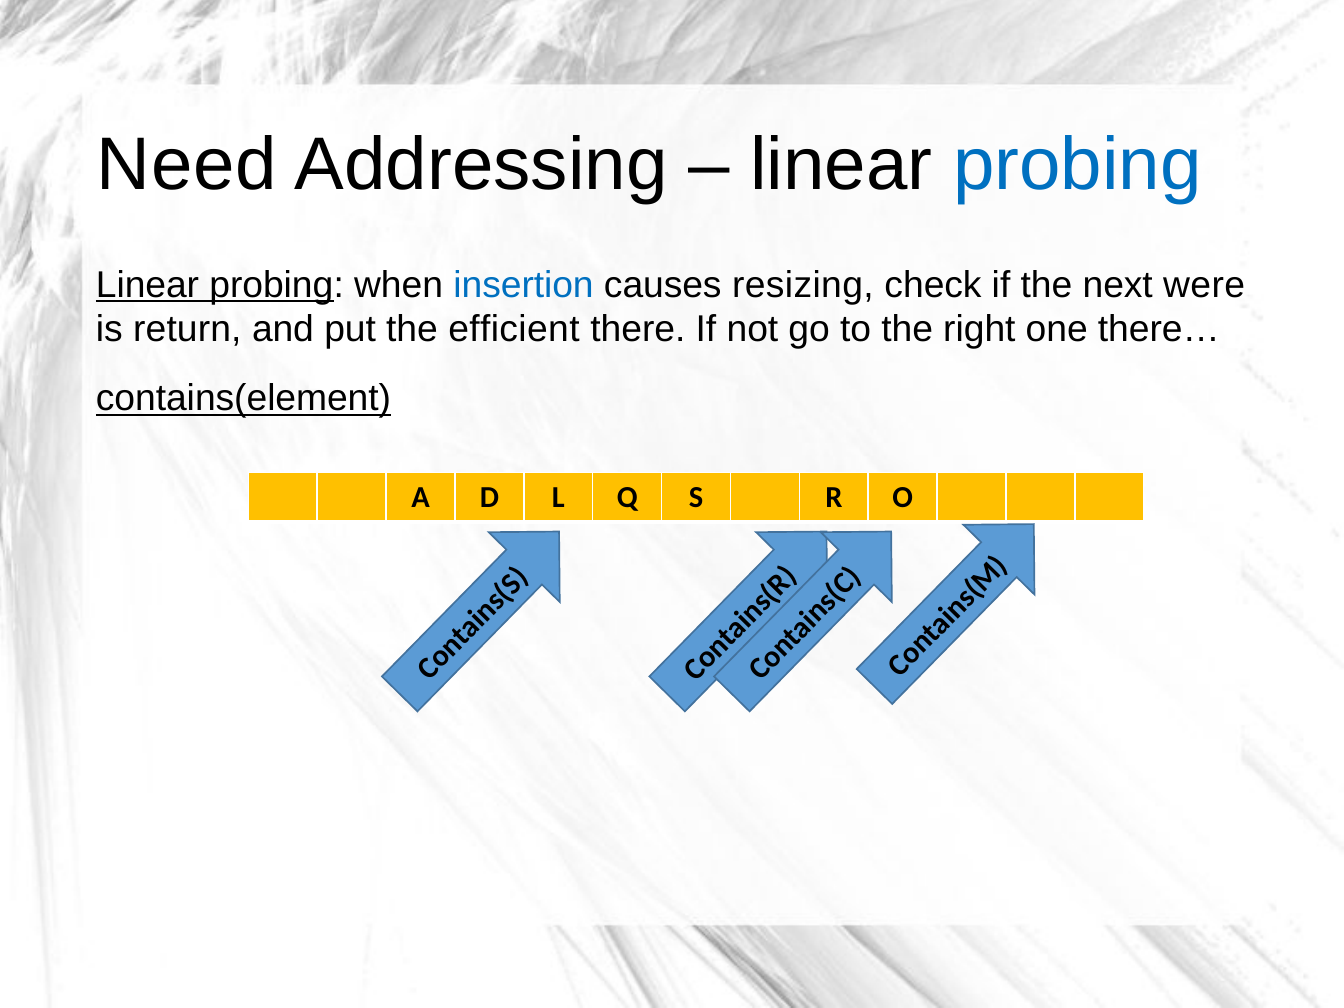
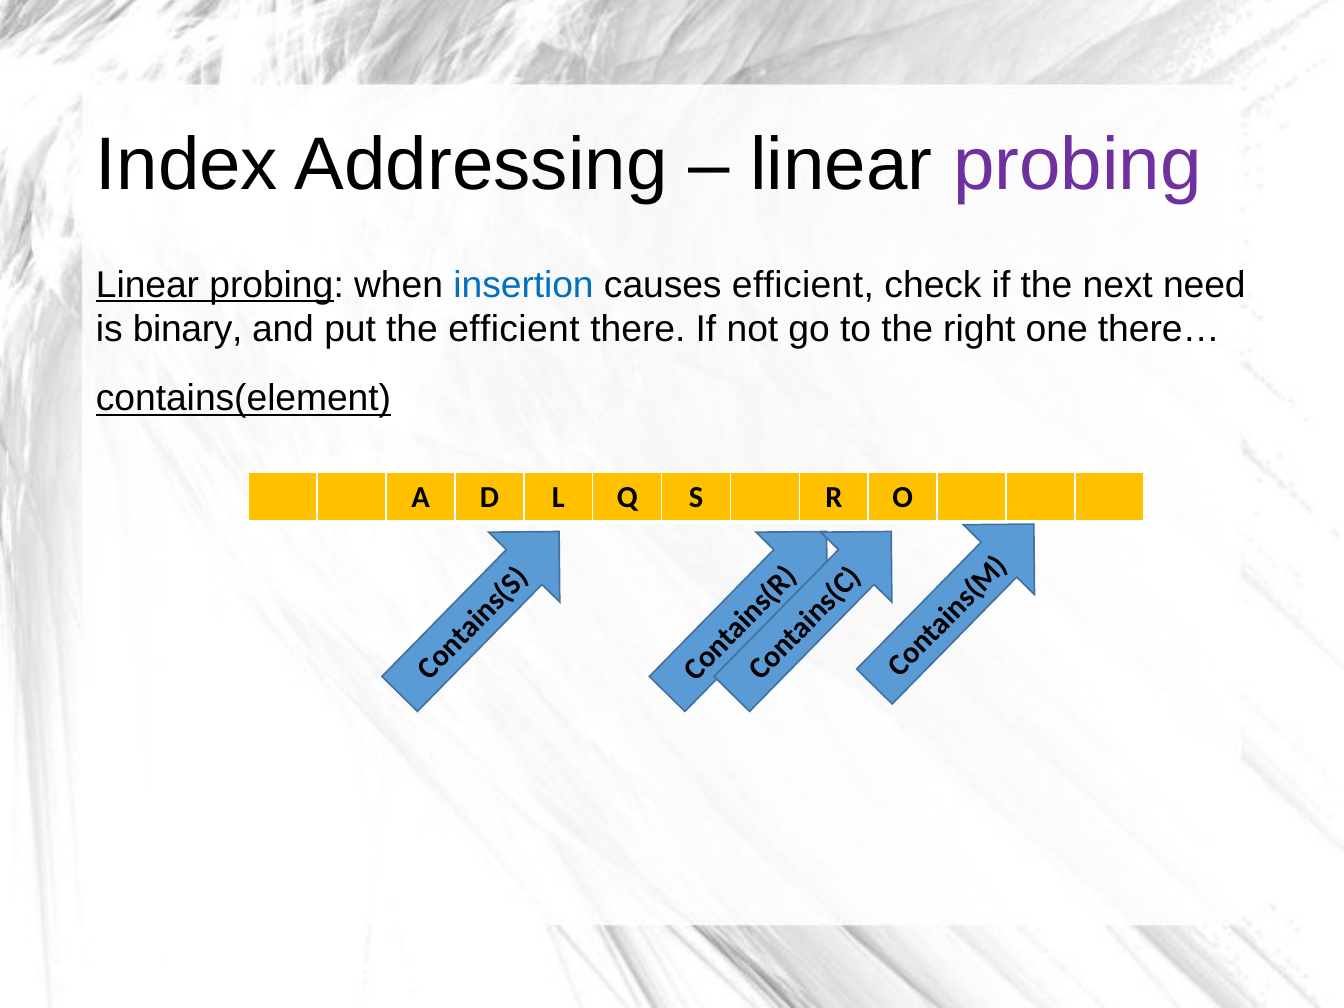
Need: Need -> Index
probing at (1077, 165) colour: blue -> purple
causes resizing: resizing -> efficient
were: were -> need
return: return -> binary
